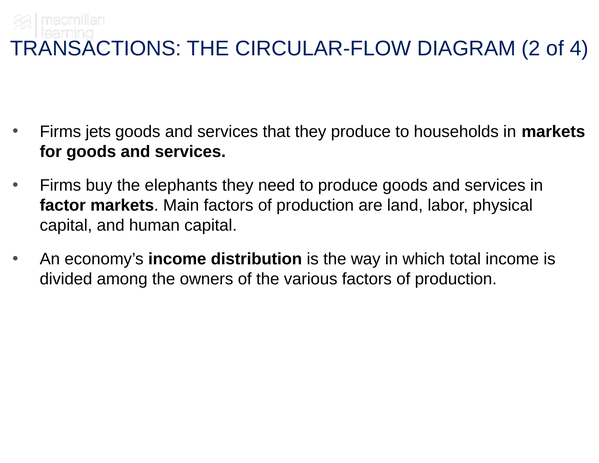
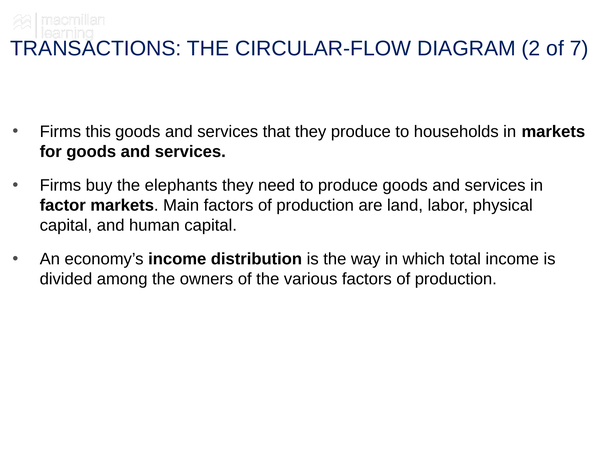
4: 4 -> 7
jets: jets -> this
